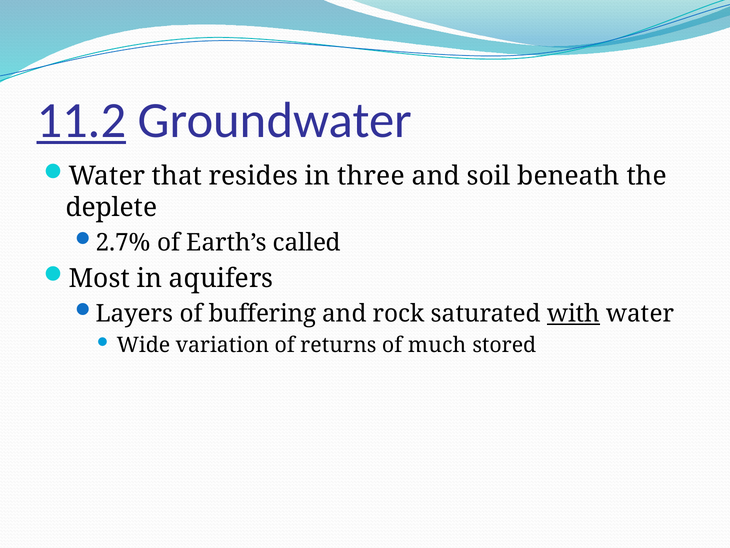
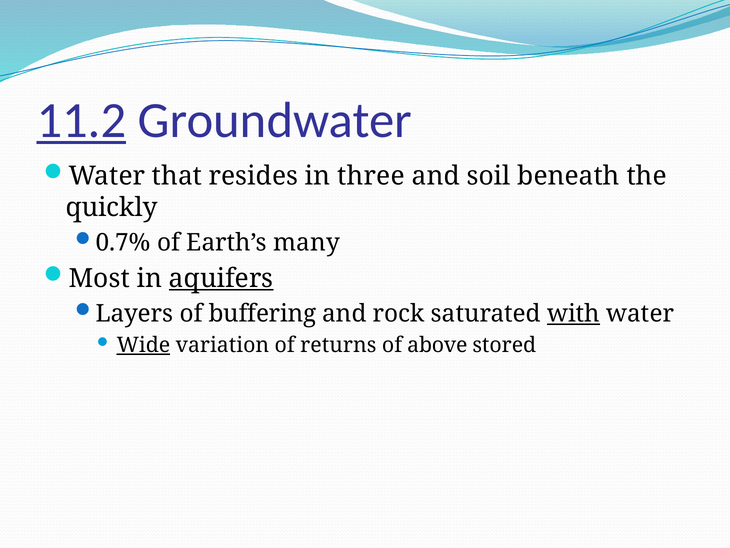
deplete: deplete -> quickly
2.7%: 2.7% -> 0.7%
called: called -> many
aquifers underline: none -> present
Wide underline: none -> present
much: much -> above
